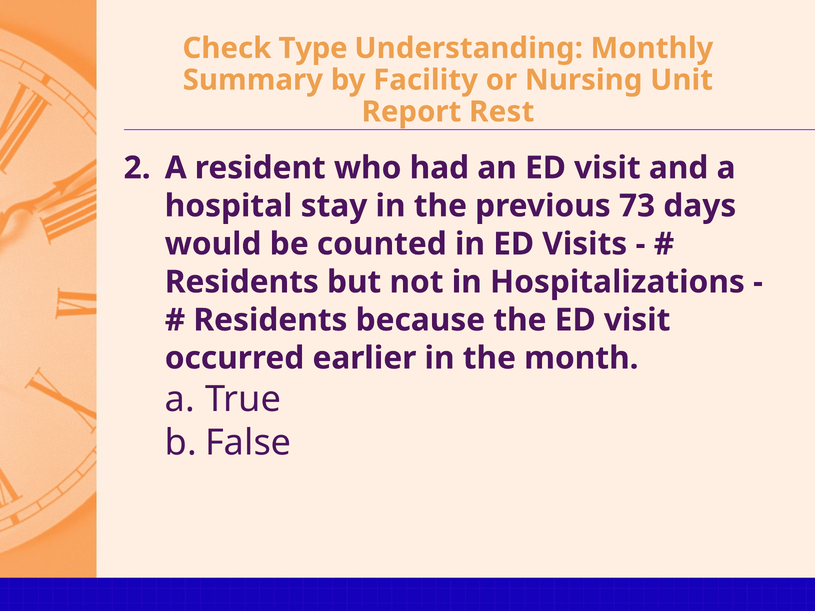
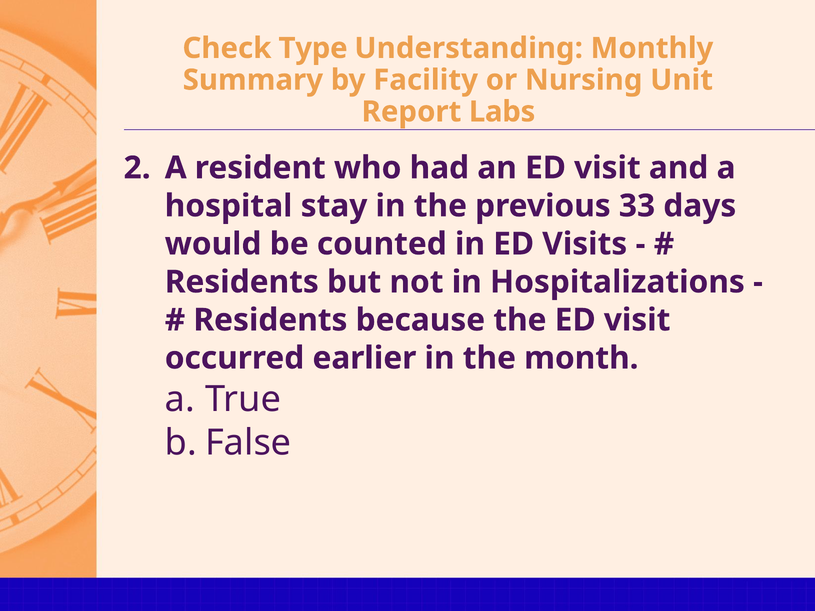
Rest: Rest -> Labs
73: 73 -> 33
